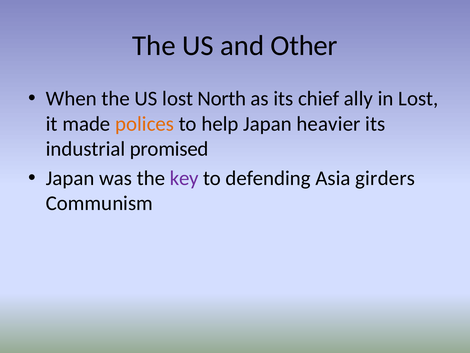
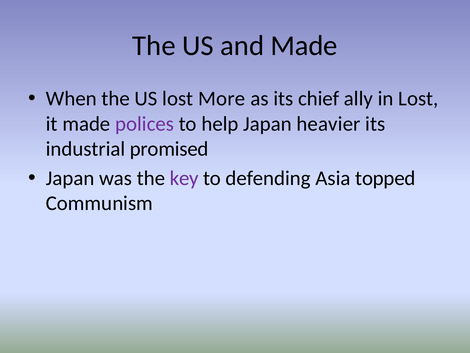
and Other: Other -> Made
North: North -> More
polices colour: orange -> purple
girders: girders -> topped
